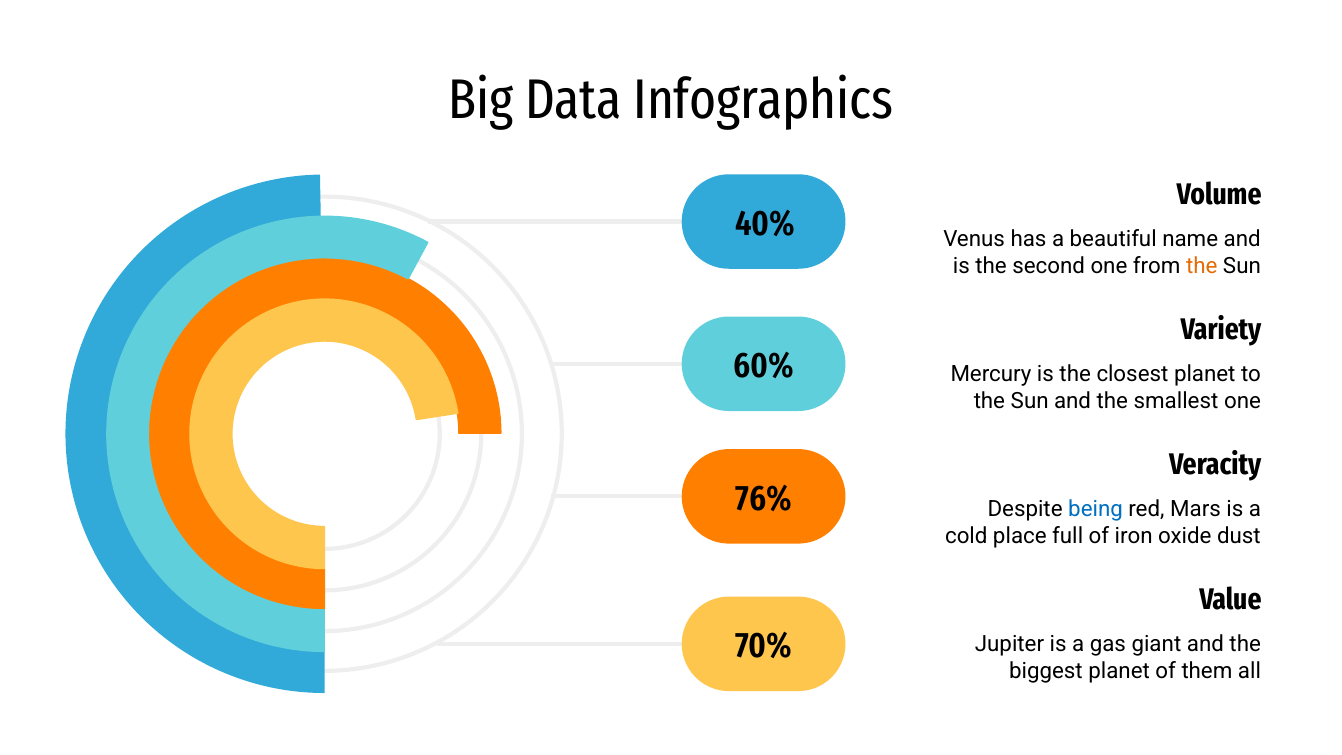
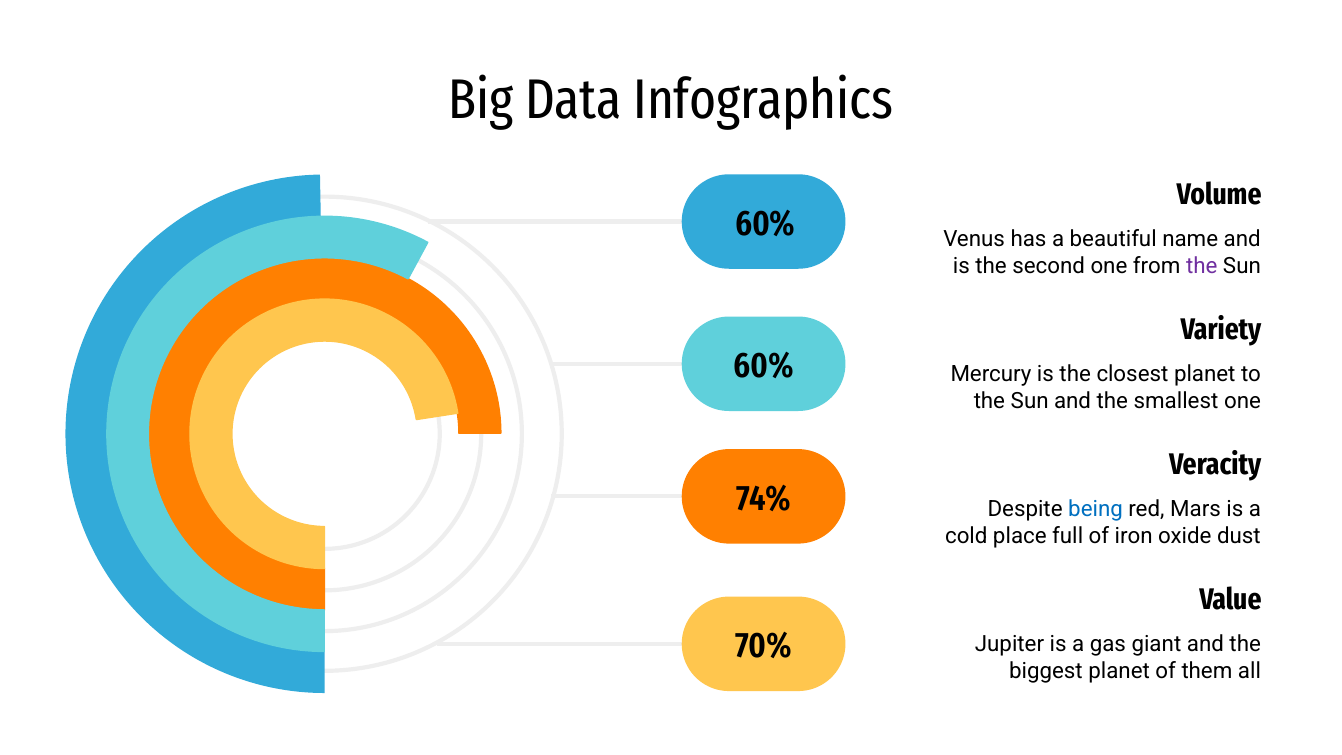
40% at (766, 224): 40% -> 60%
the at (1202, 266) colour: orange -> purple
76%: 76% -> 74%
